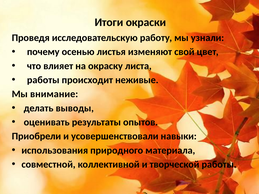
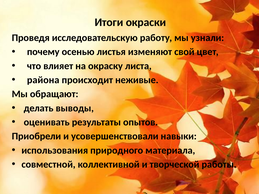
работы at (43, 80): работы -> района
внимание: внимание -> обращают
